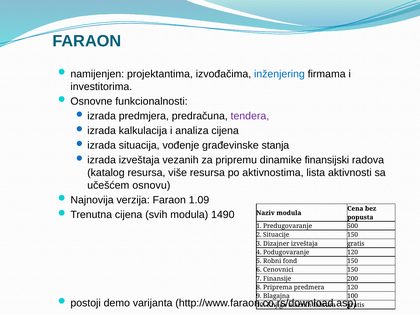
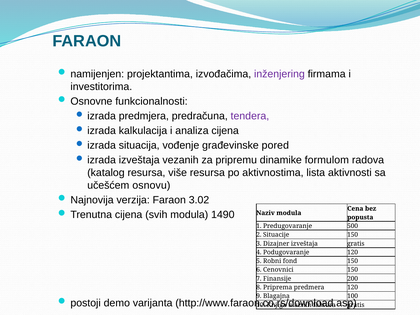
inženjering colour: blue -> purple
stanja: stanja -> pored
finansijski: finansijski -> formulom
1.09: 1.09 -> 3.02
